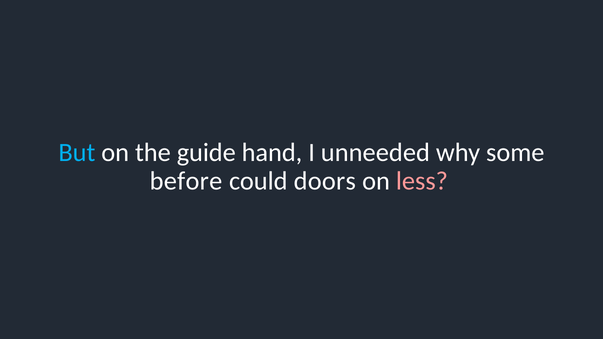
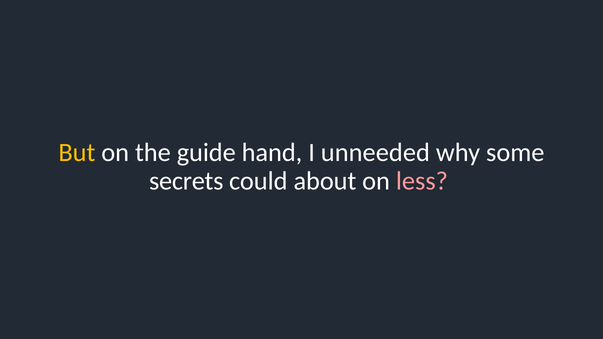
But colour: light blue -> yellow
before: before -> secrets
doors: doors -> about
